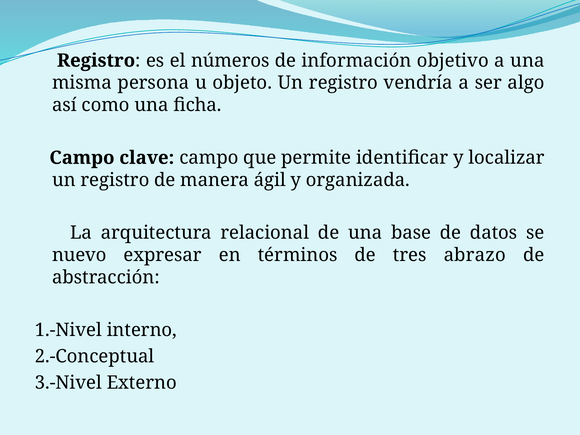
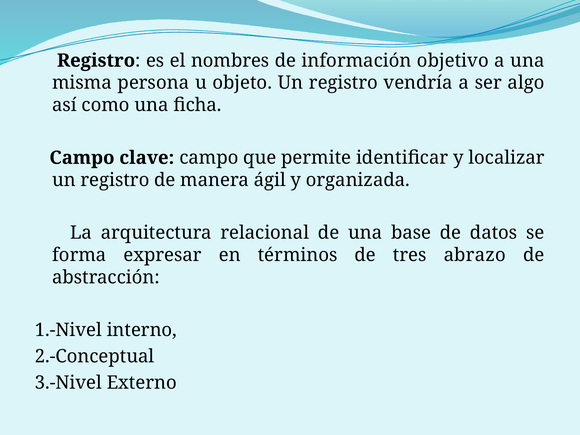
números: números -> nombres
nuevo: nuevo -> forma
